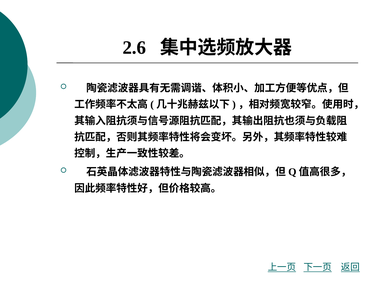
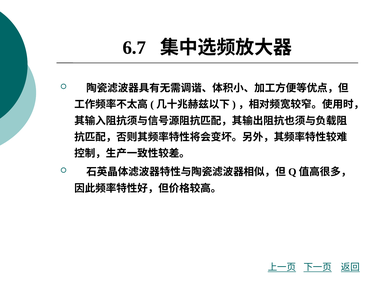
2.6: 2.6 -> 6.7
